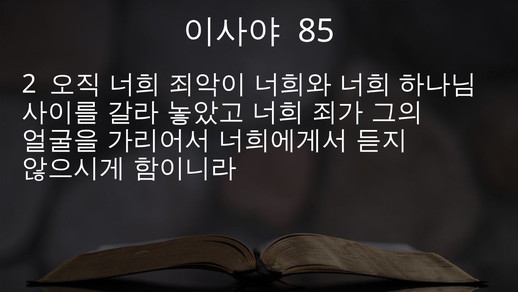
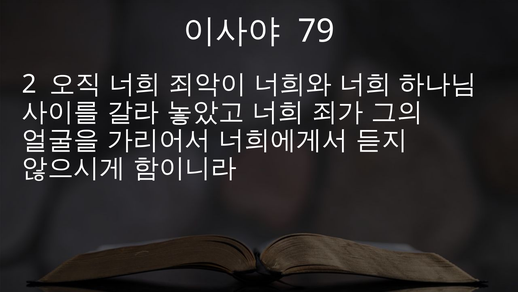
85: 85 -> 79
